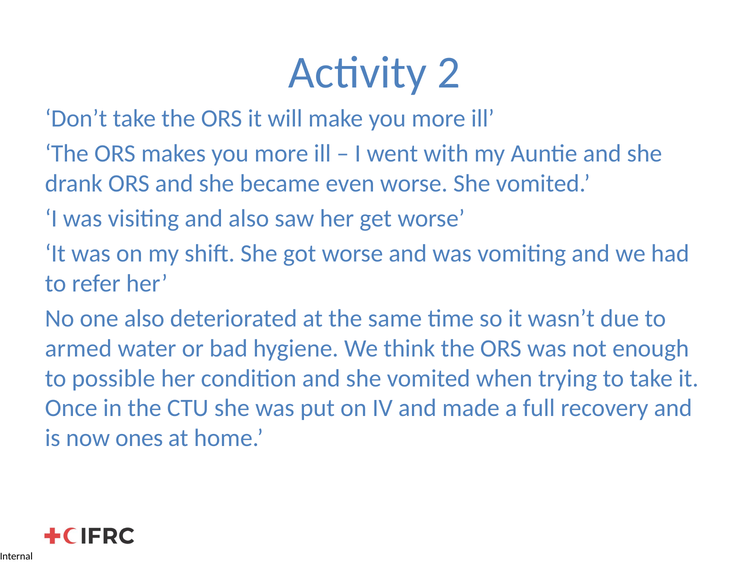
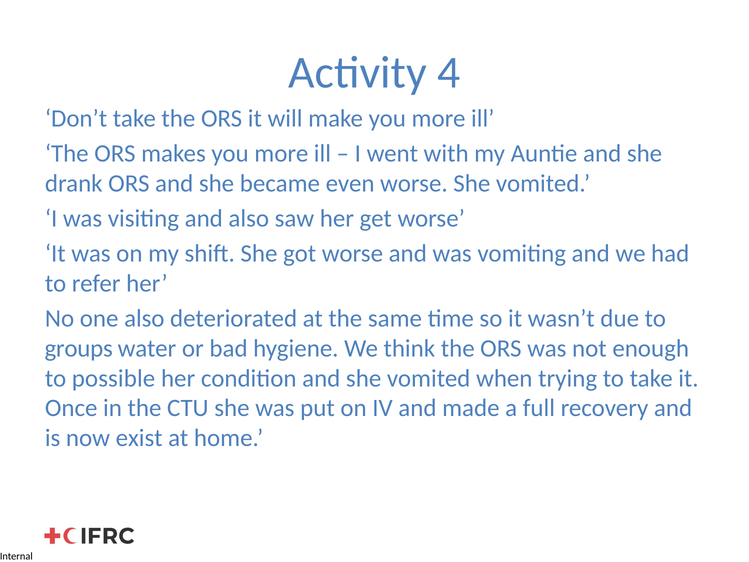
2: 2 -> 4
armed: armed -> groups
ones: ones -> exist
